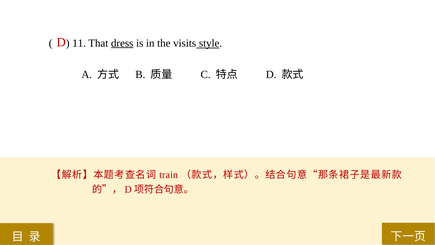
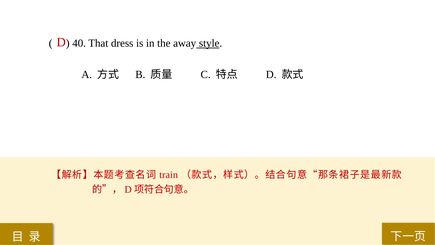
11: 11 -> 40
dress underline: present -> none
visits: visits -> away
